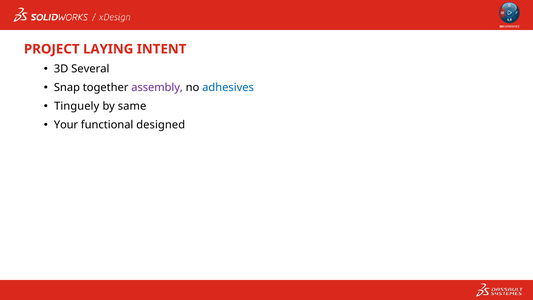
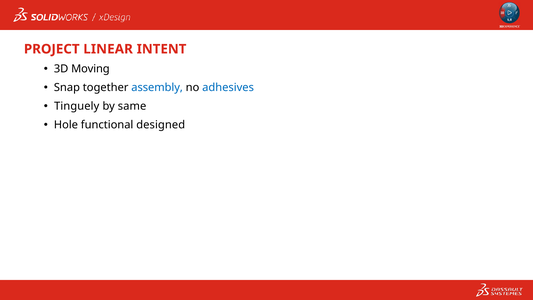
LAYING: LAYING -> LINEAR
Several: Several -> Moving
assembly colour: purple -> blue
Your: Your -> Hole
